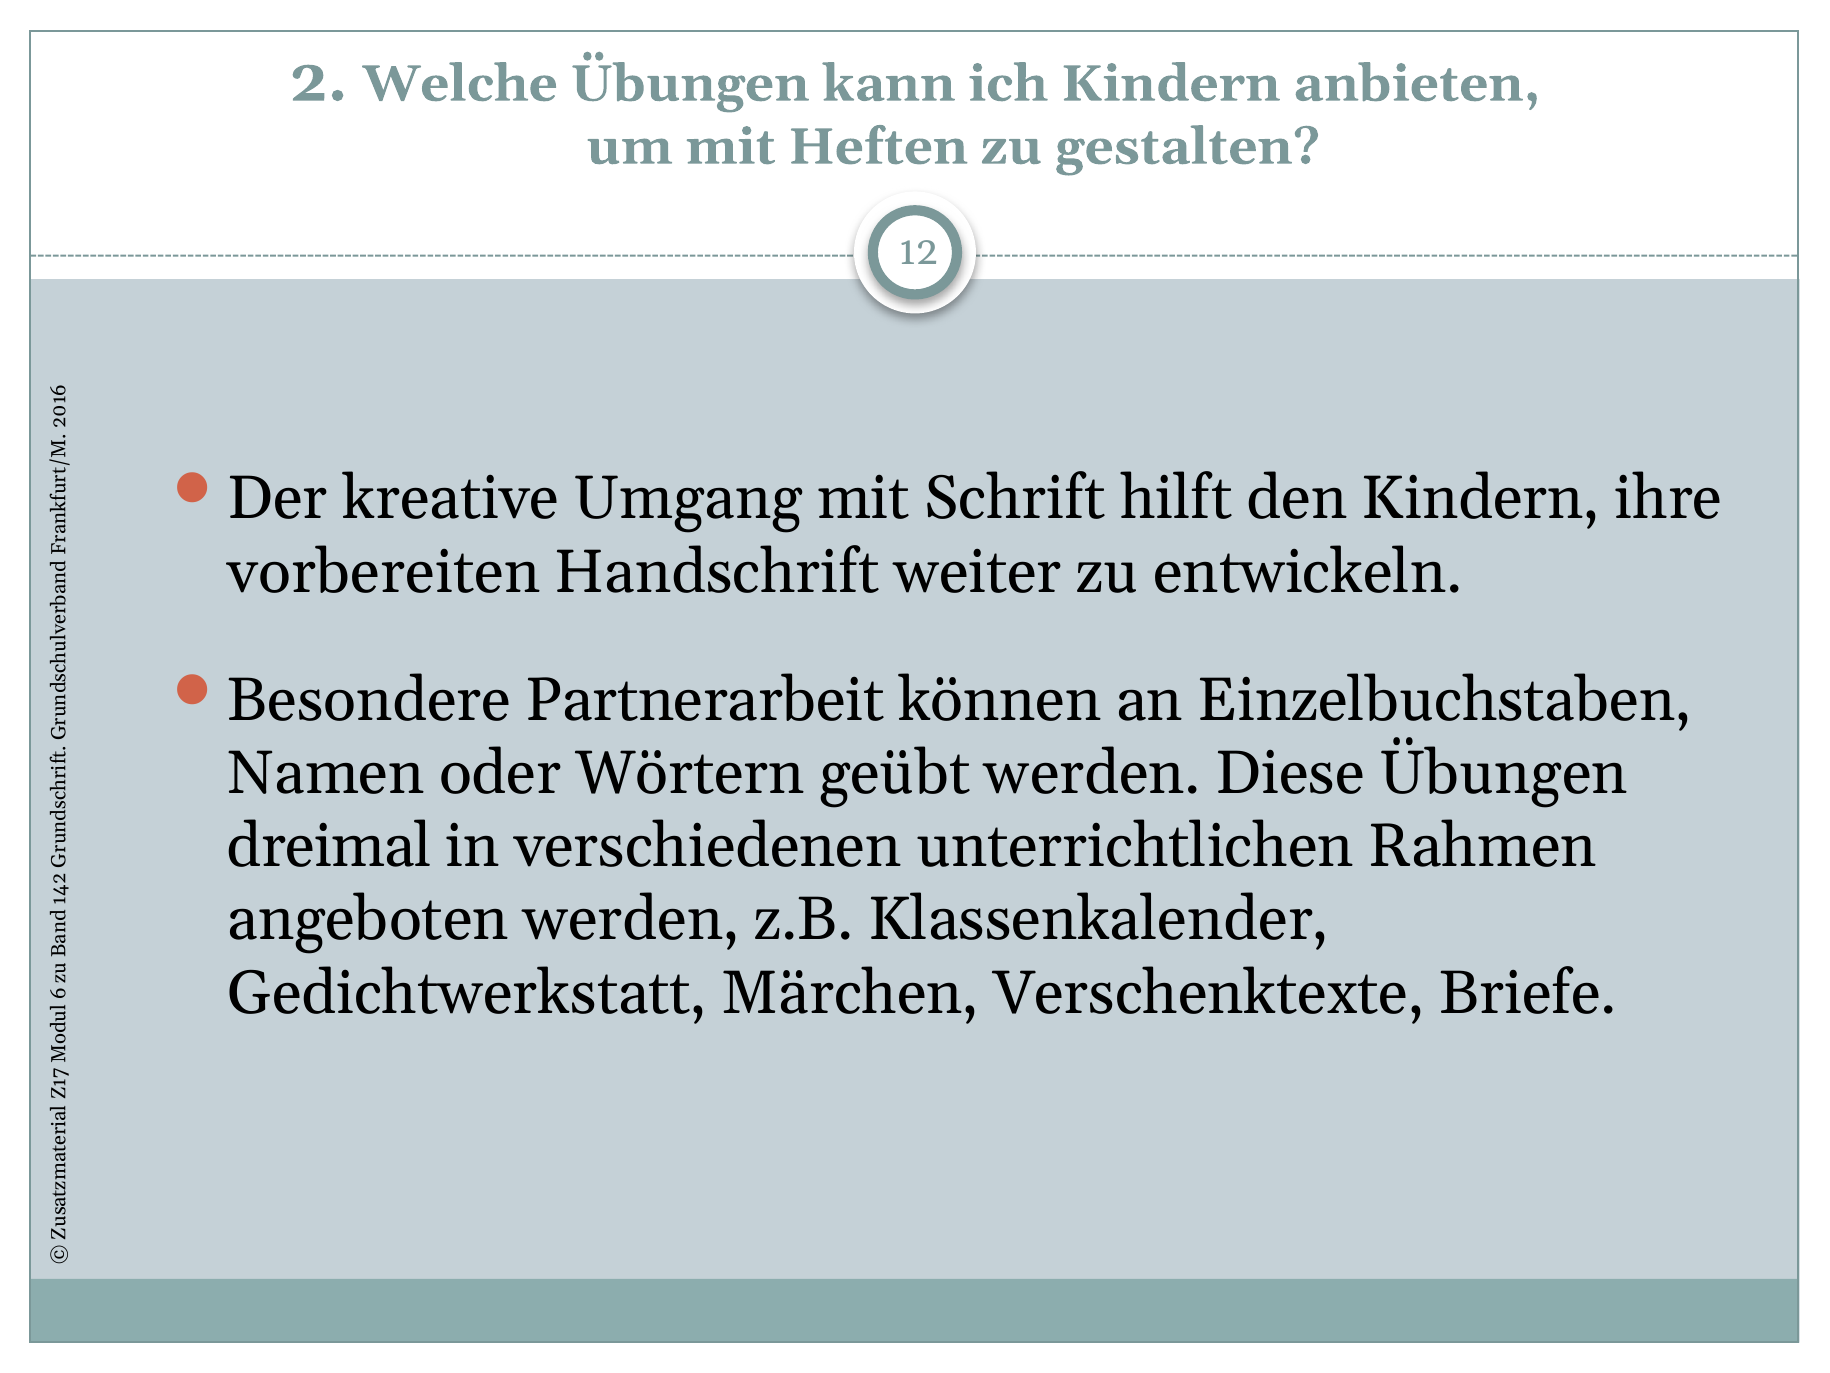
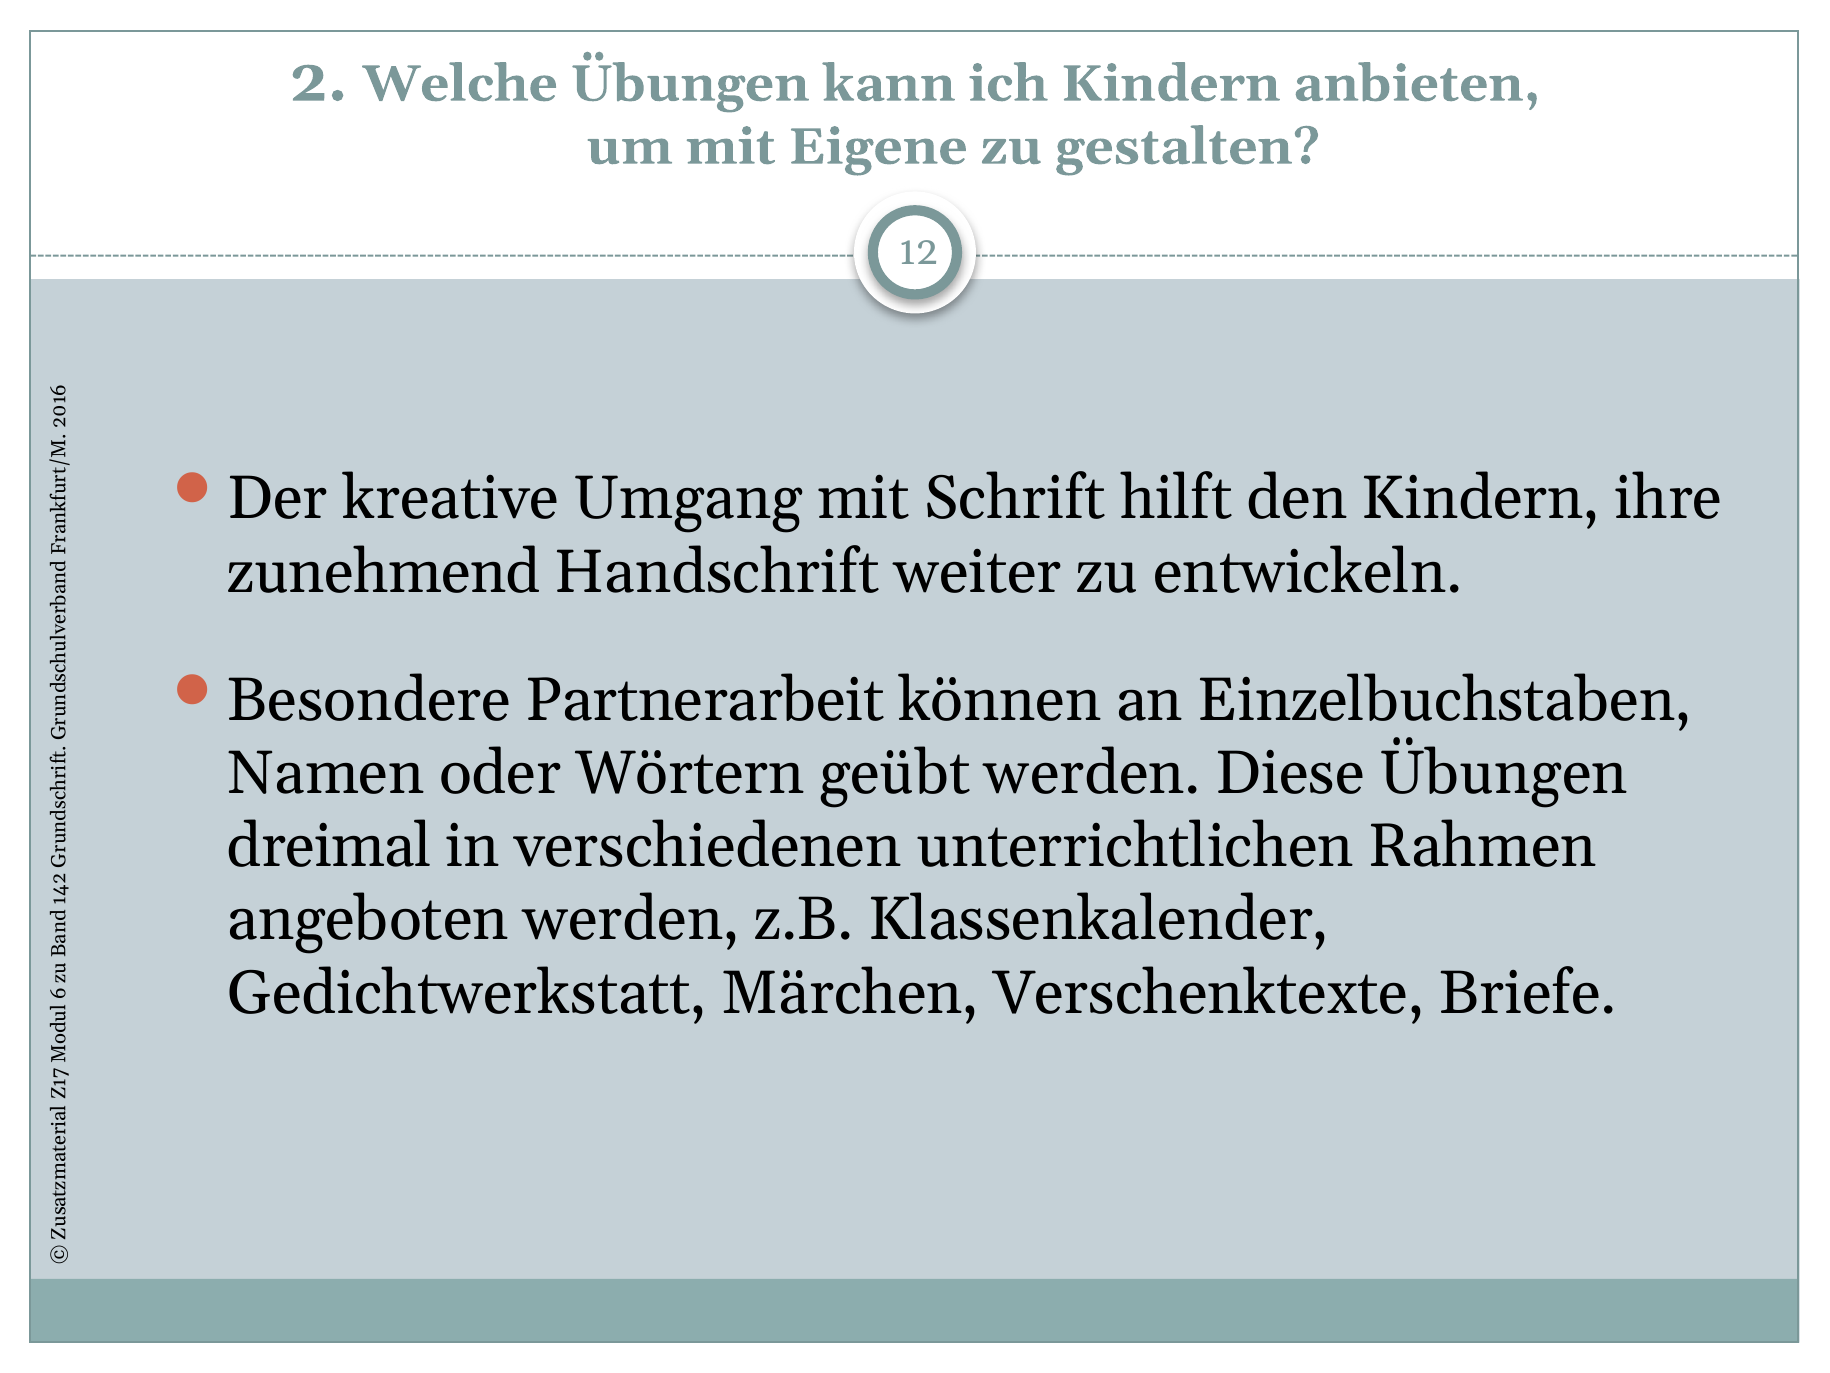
Heften: Heften -> Eigene
vorbereiten: vorbereiten -> zunehmend
